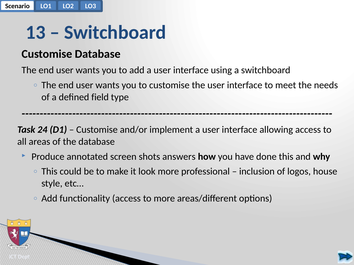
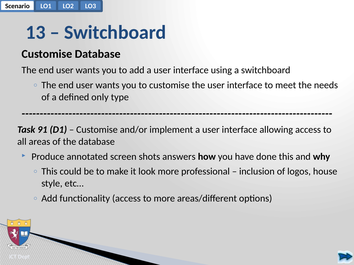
field: field -> only
24: 24 -> 91
